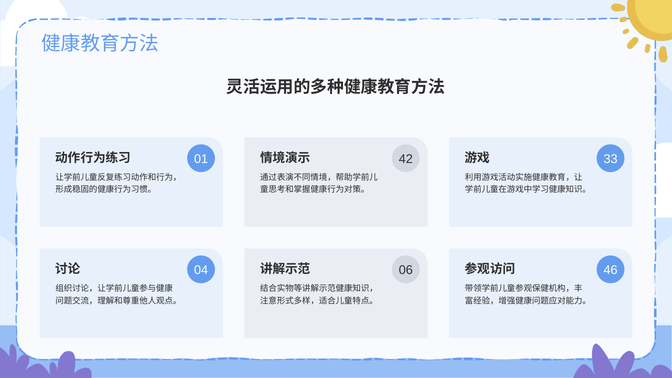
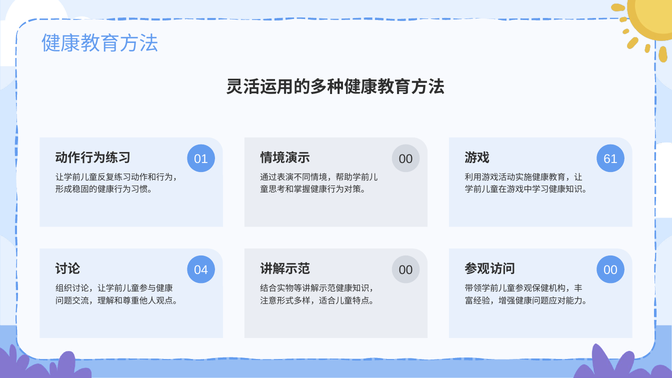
42 at (406, 159): 42 -> 00
33: 33 -> 61
06 at (406, 270): 06 -> 00
46 at (611, 270): 46 -> 00
